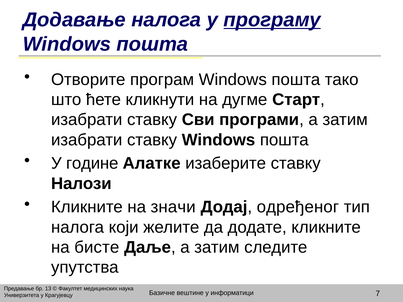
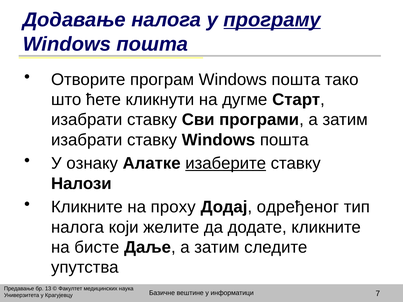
године: године -> ознаку
изаберите underline: none -> present
значи: значи -> проxy
